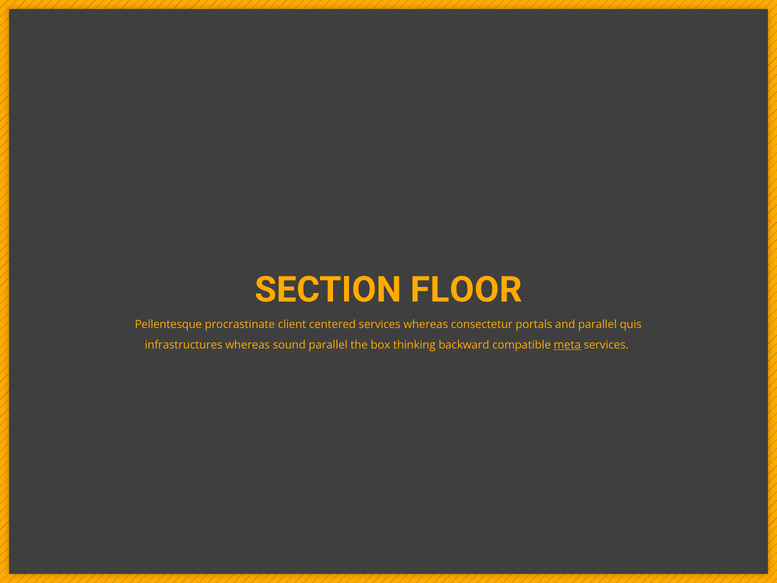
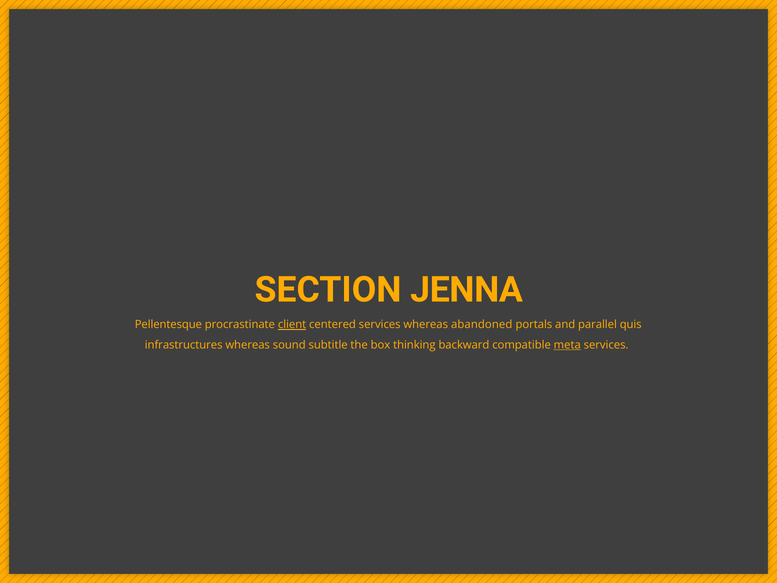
FLOOR: FLOOR -> JENNA
client underline: none -> present
consectetur: consectetur -> abandoned
sound parallel: parallel -> subtitle
